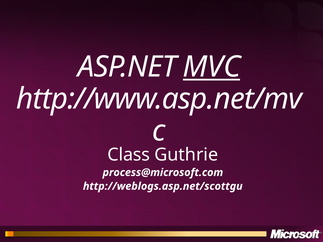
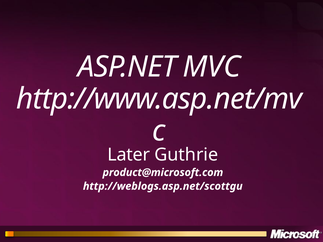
MVC underline: present -> none
Class: Class -> Later
process@microsoft.com: process@microsoft.com -> product@microsoft.com
